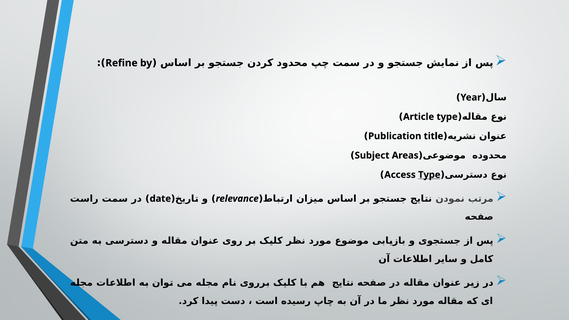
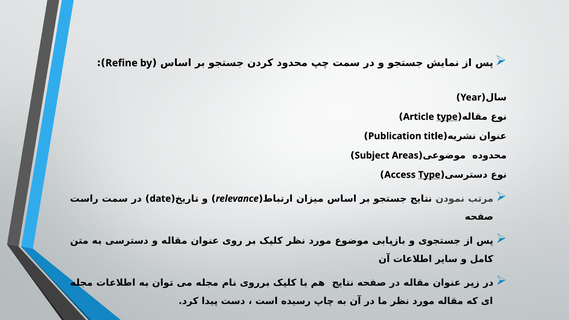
type at (447, 117) underline: none -> present
